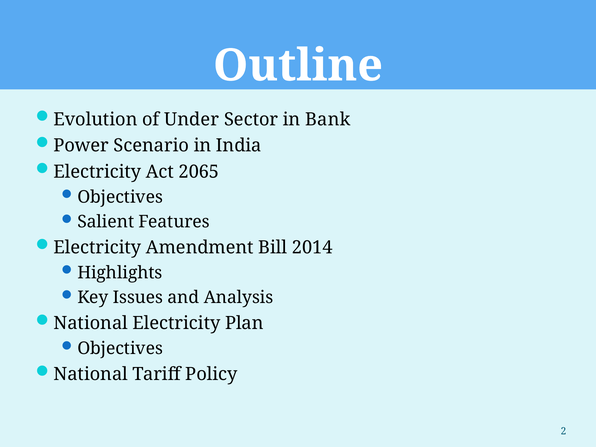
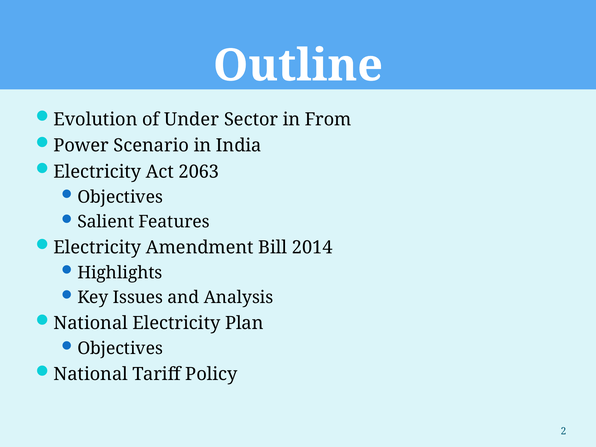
Bank: Bank -> From
2065: 2065 -> 2063
